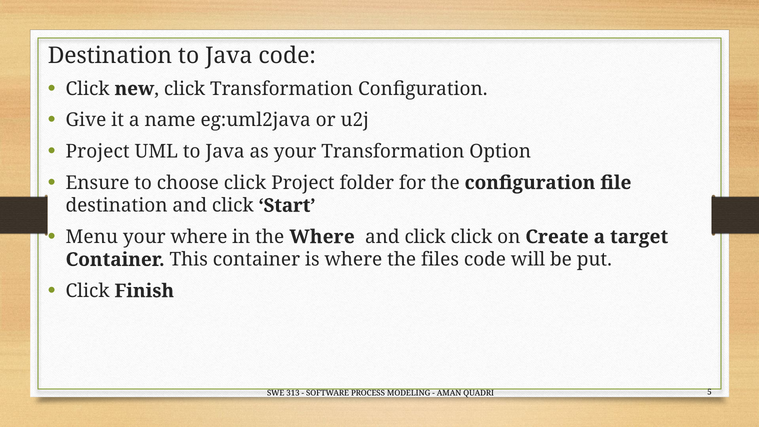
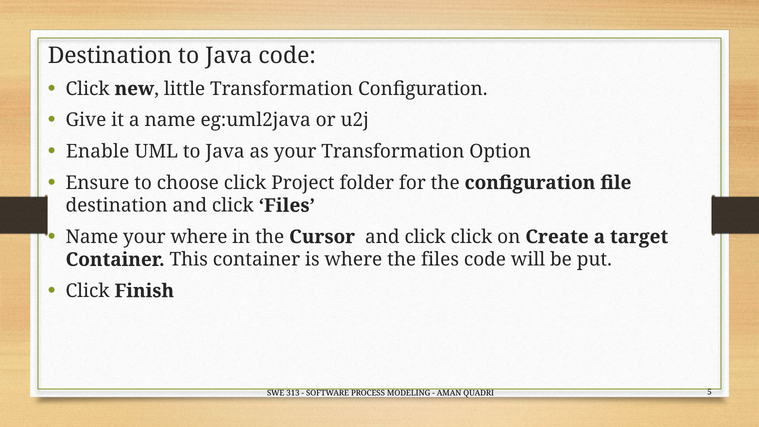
new click: click -> little
Project at (98, 151): Project -> Enable
click Start: Start -> Files
Menu at (92, 237): Menu -> Name
the Where: Where -> Cursor
